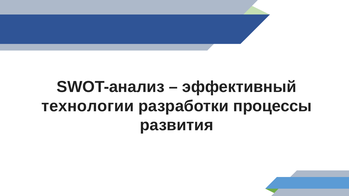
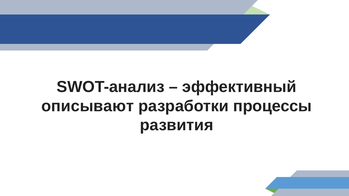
технологии: технологии -> описывают
